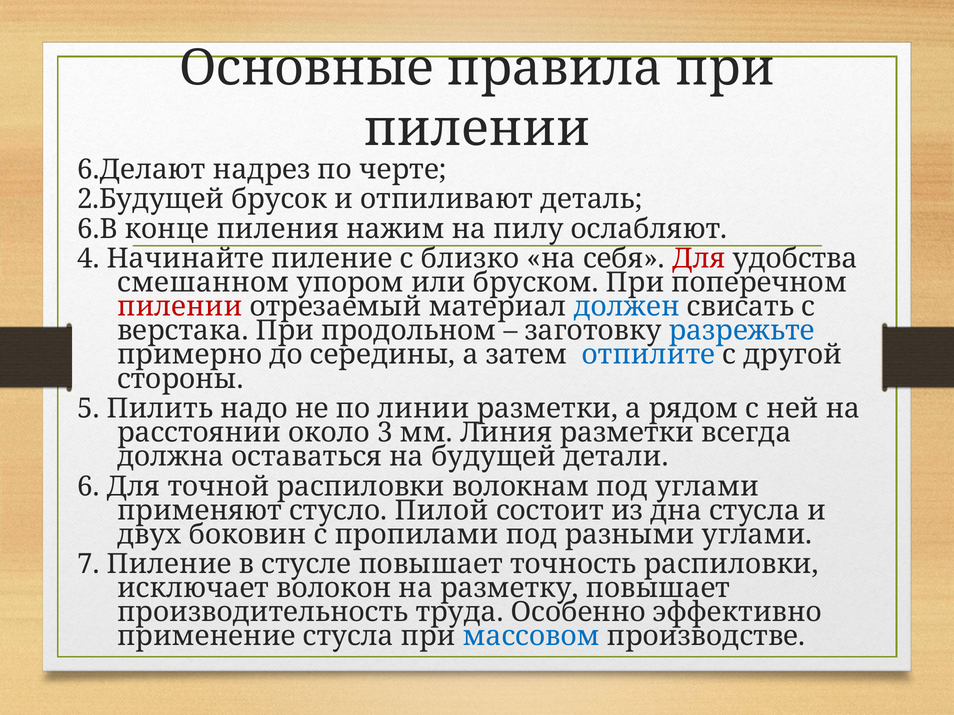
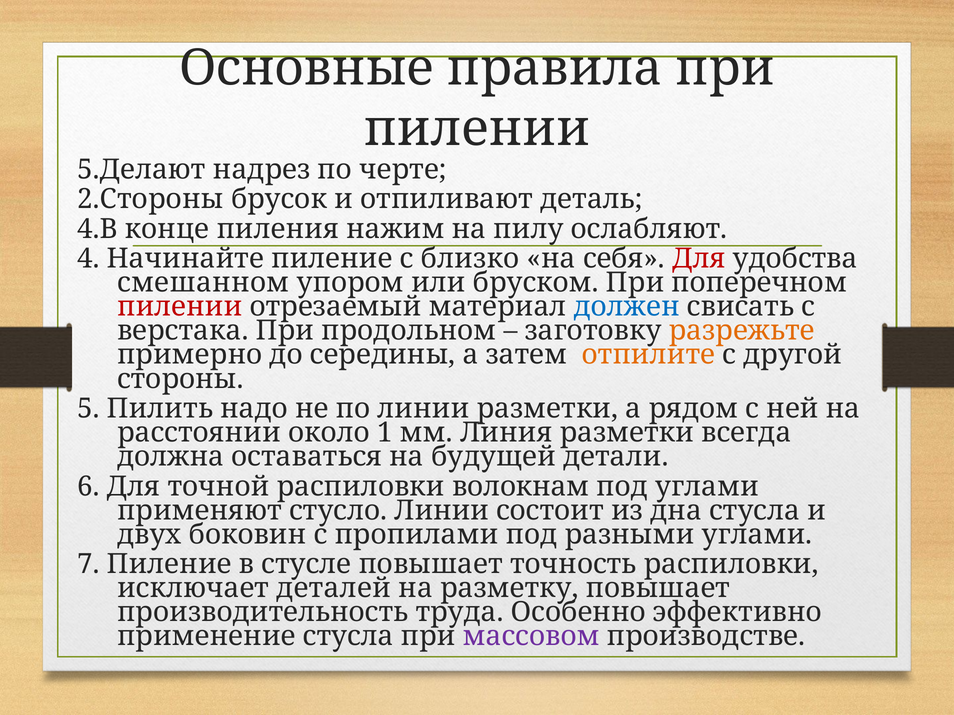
6.Делают: 6.Делают -> 5.Делают
2.Будущей: 2.Будущей -> 2.Стороны
6.В: 6.В -> 4.В
разрежьте colour: blue -> orange
отпилите colour: blue -> orange
3: 3 -> 1
стусло Пилой: Пилой -> Линии
волокон: волокон -> деталей
массовом colour: blue -> purple
